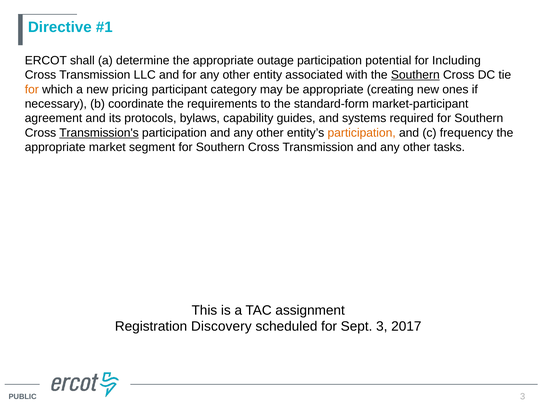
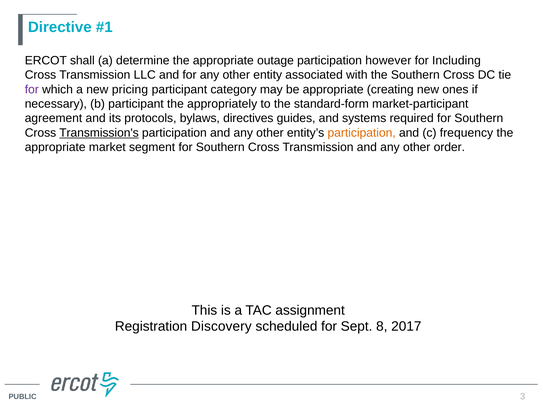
potential: potential -> however
Southern at (415, 75) underline: present -> none
for at (32, 89) colour: orange -> purple
b coordinate: coordinate -> participant
requirements: requirements -> appropriately
capability: capability -> directives
tasks: tasks -> order
Sept 3: 3 -> 8
